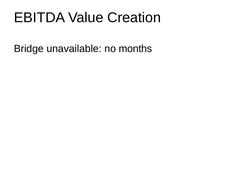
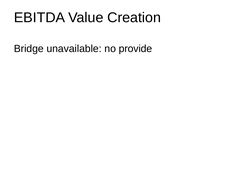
months: months -> provide
